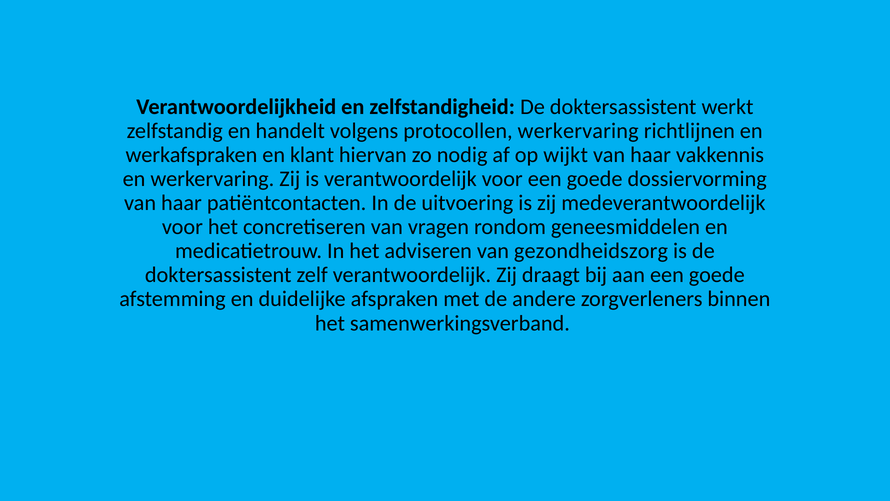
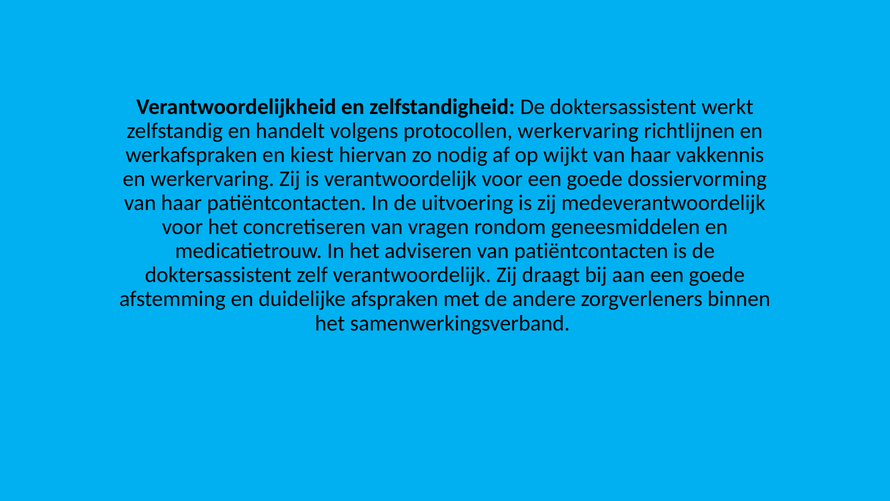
klant: klant -> kiest
van gezondheidszorg: gezondheidszorg -> patiëntcontacten
